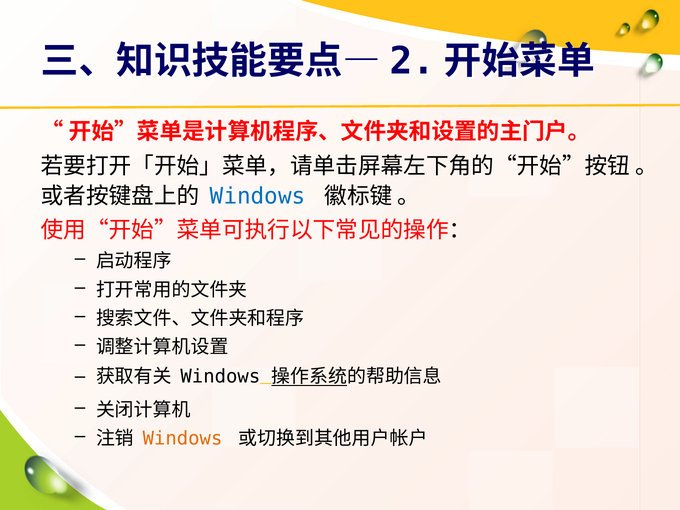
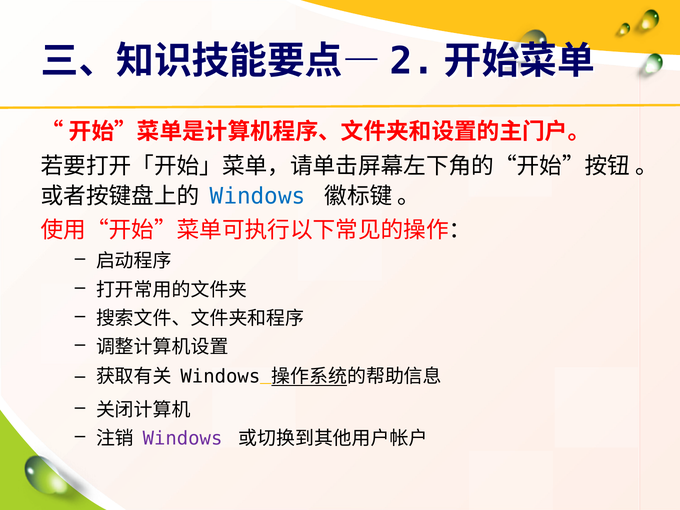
Windows at (183, 439) colour: orange -> purple
